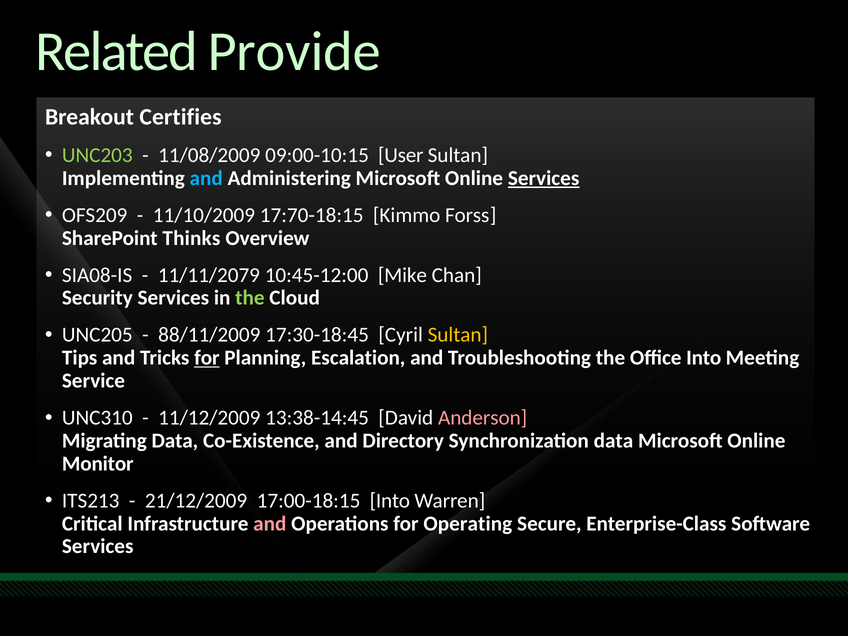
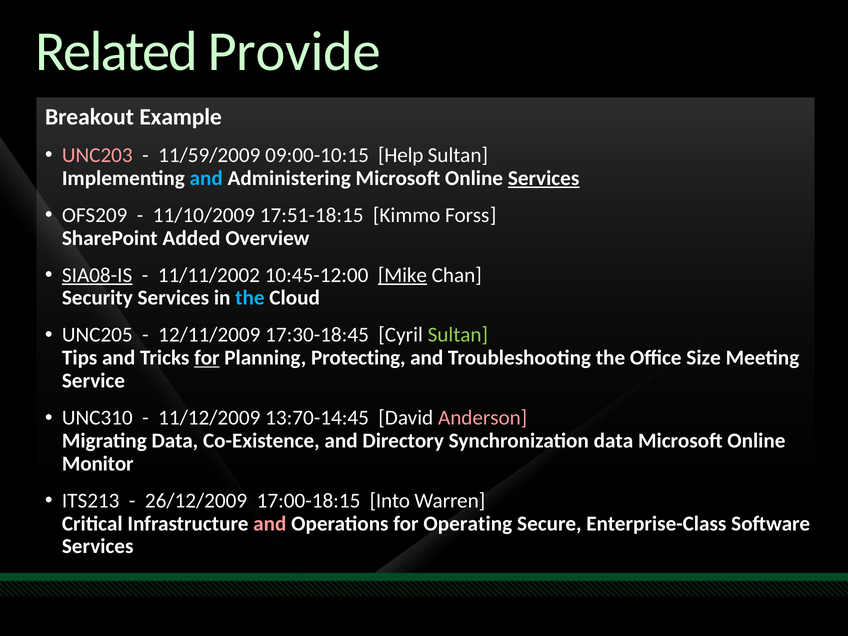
Certifies: Certifies -> Example
UNC203 colour: light green -> pink
11/08/2009: 11/08/2009 -> 11/59/2009
User: User -> Help
17:70-18:15: 17:70-18:15 -> 17:51-18:15
Thinks: Thinks -> Added
SIA08-IS underline: none -> present
11/11/2079: 11/11/2079 -> 11/11/2002
Mike underline: none -> present
the at (250, 298) colour: light green -> light blue
88/11/2009: 88/11/2009 -> 12/11/2009
Sultan at (458, 335) colour: yellow -> light green
Escalation: Escalation -> Protecting
Office Into: Into -> Size
13:38-14:45: 13:38-14:45 -> 13:70-14:45
21/12/2009: 21/12/2009 -> 26/12/2009
